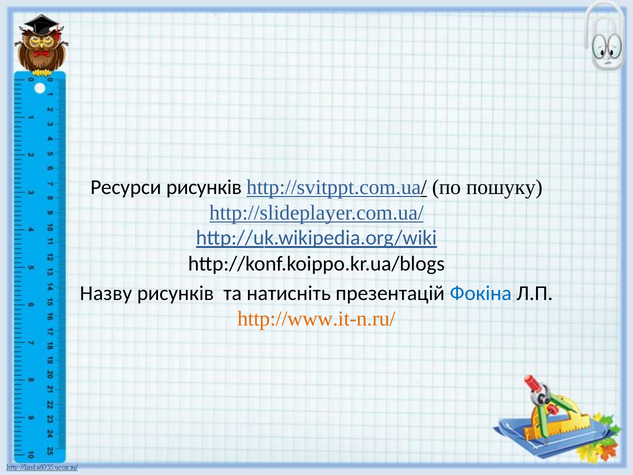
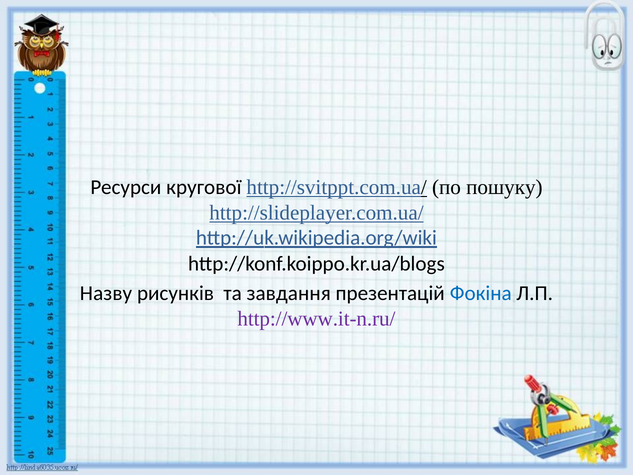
Ресурси рисунків: рисунків -> кругової
натисніть: натисніть -> завдання
http://www.it-n.ru/ colour: orange -> purple
